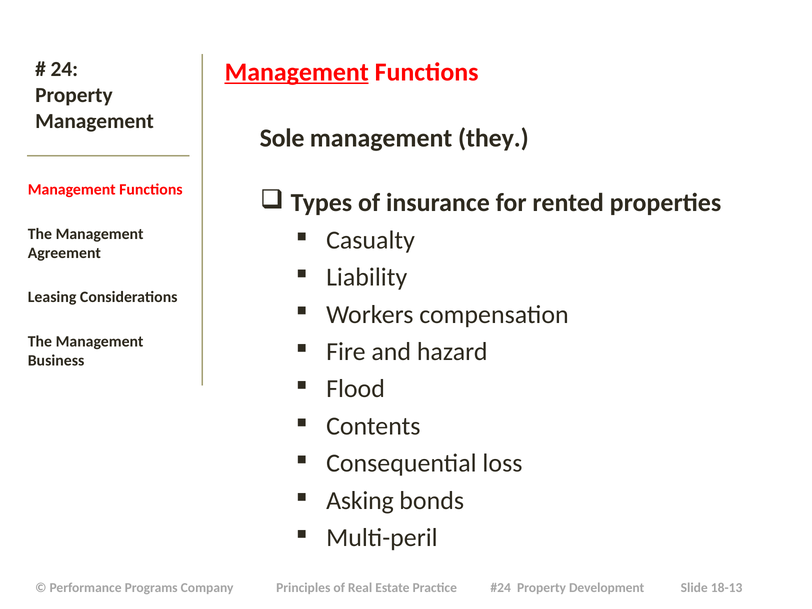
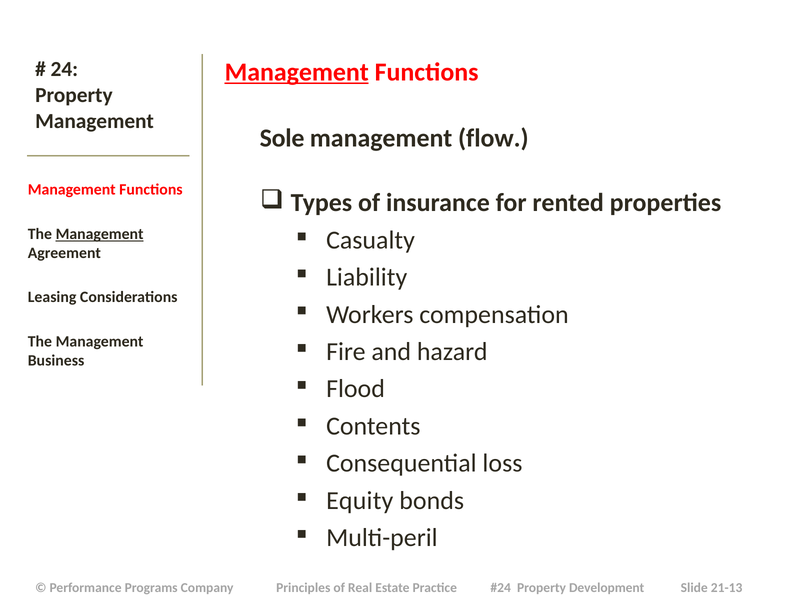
they: they -> flow
Management at (100, 234) underline: none -> present
Asking: Asking -> Equity
18-13: 18-13 -> 21-13
